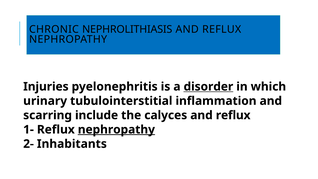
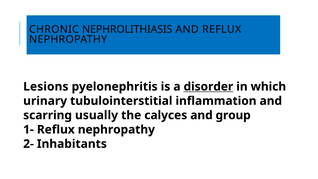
Injuries: Injuries -> Lesions
include: include -> usually
calyces and reflux: reflux -> group
nephropathy at (116, 129) underline: present -> none
